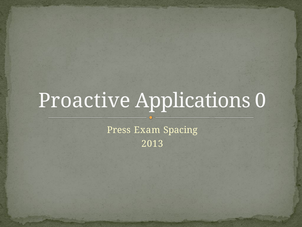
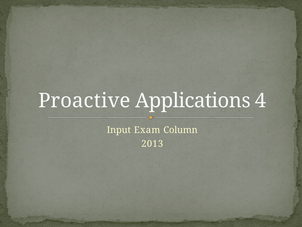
0: 0 -> 4
Press: Press -> Input
Spacing: Spacing -> Column
